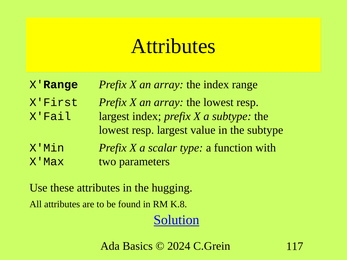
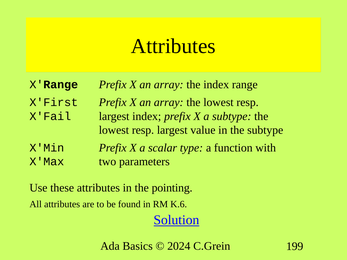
hugging: hugging -> pointing
K.8: K.8 -> K.6
117: 117 -> 199
